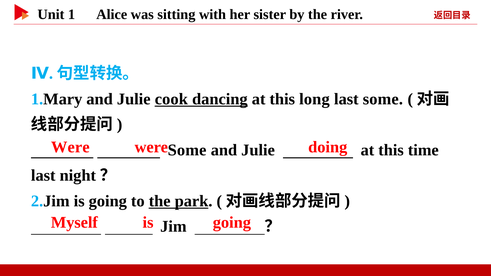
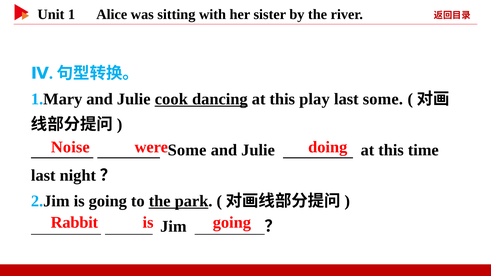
long: long -> play
Were at (70, 147): Were -> Noise
Myself: Myself -> Rabbit
